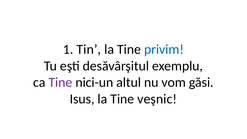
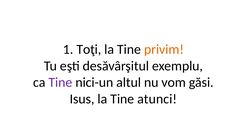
Tinʼ: Tinʼ -> Toţi
privim colour: blue -> orange
veşnic: veşnic -> atunci
